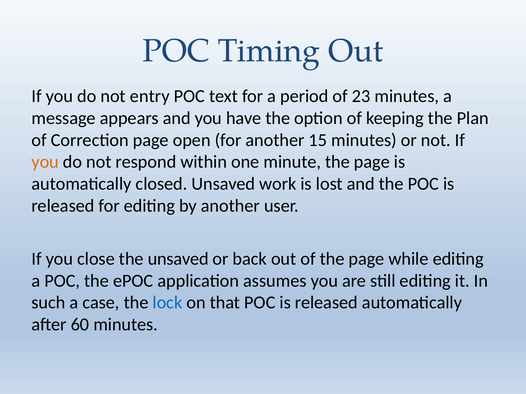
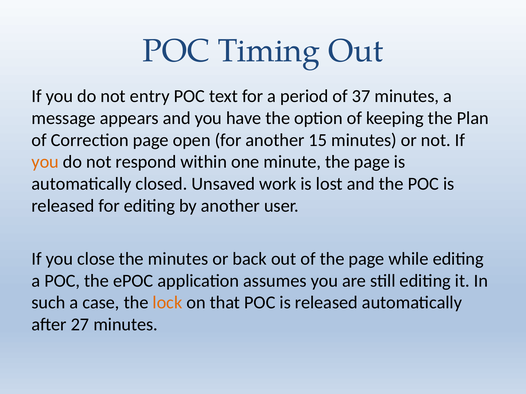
23: 23 -> 37
the unsaved: unsaved -> minutes
lock colour: blue -> orange
60: 60 -> 27
